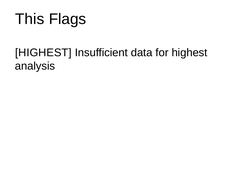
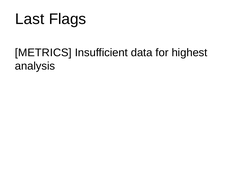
This: This -> Last
HIGHEST at (43, 52): HIGHEST -> METRICS
